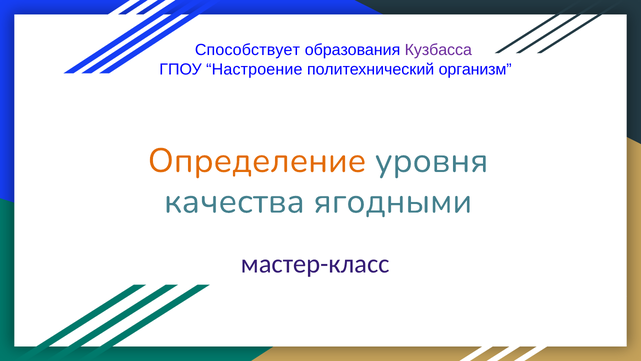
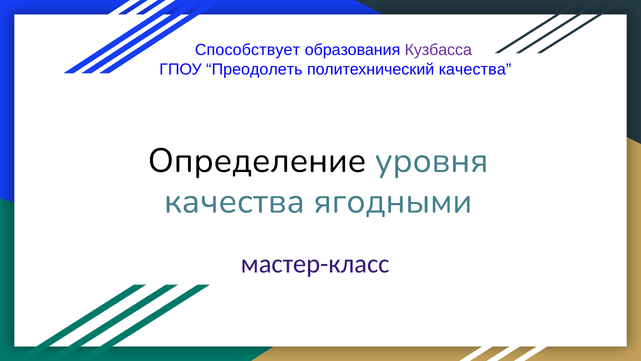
Настроение: Настроение -> Преодолеть
политехнический организм: организм -> качества
Определение colour: orange -> black
